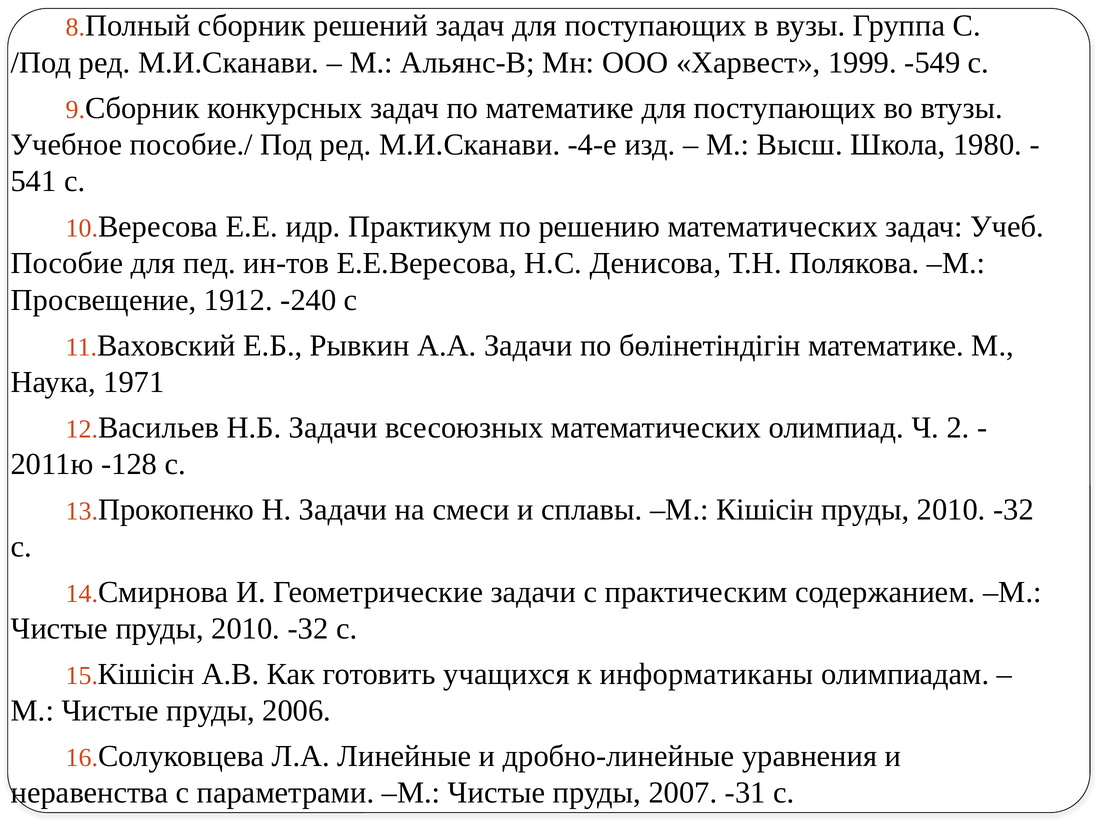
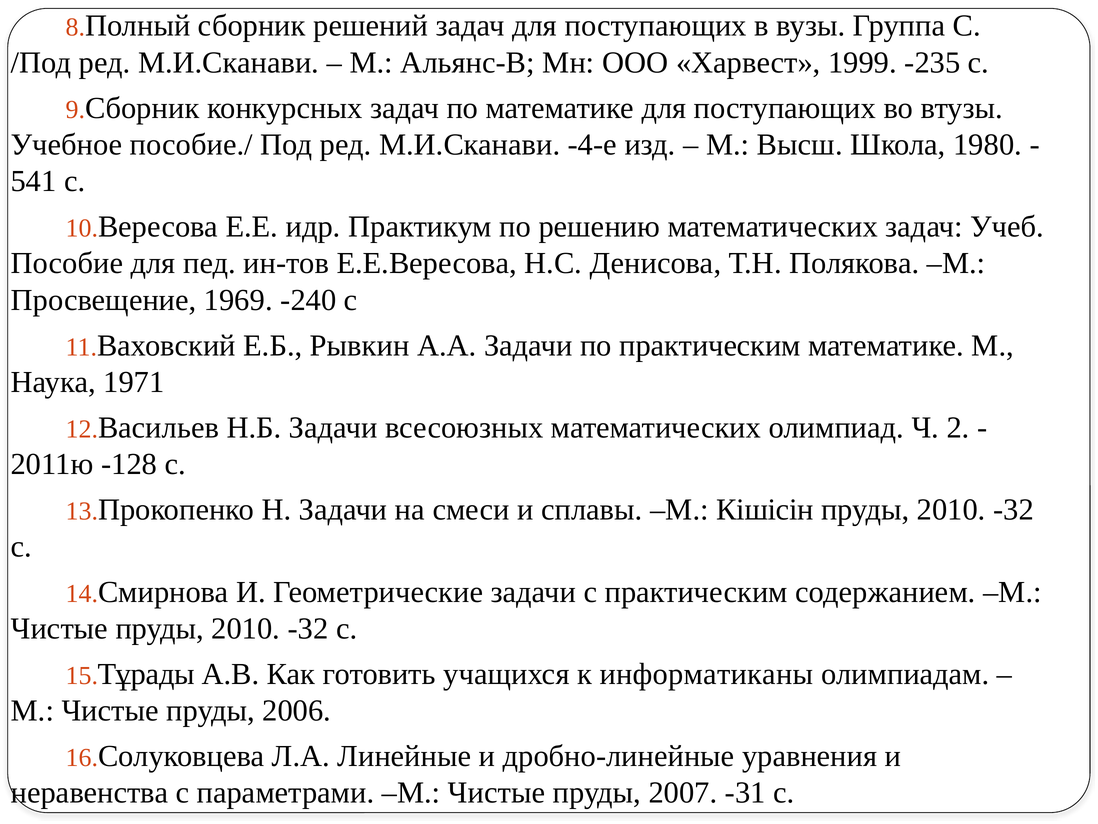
-549: -549 -> -235
1912: 1912 -> 1969
по бөлінетіндігін: бөлінетіндігін -> практическим
Кішісін at (146, 674): Кішісін -> Тұрады
